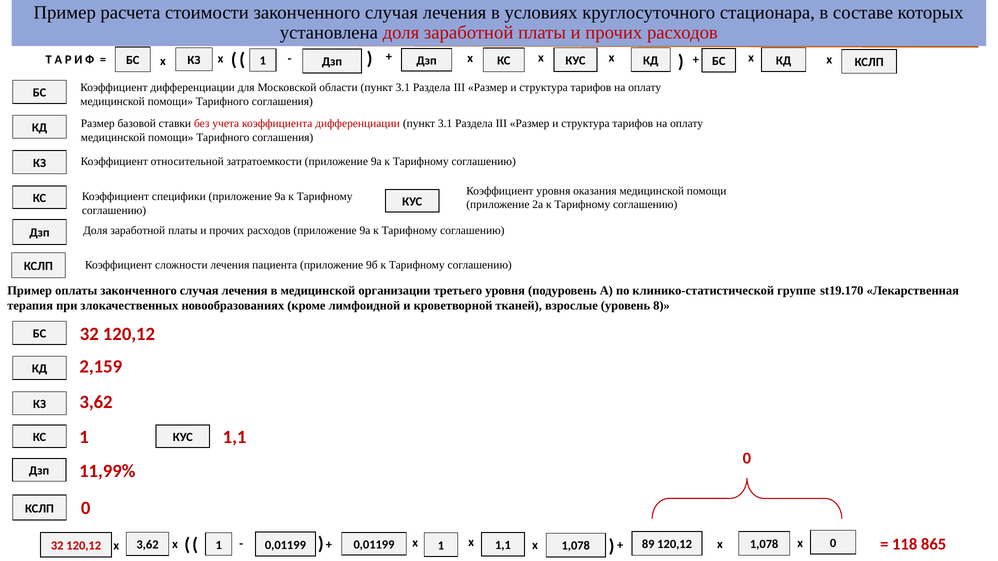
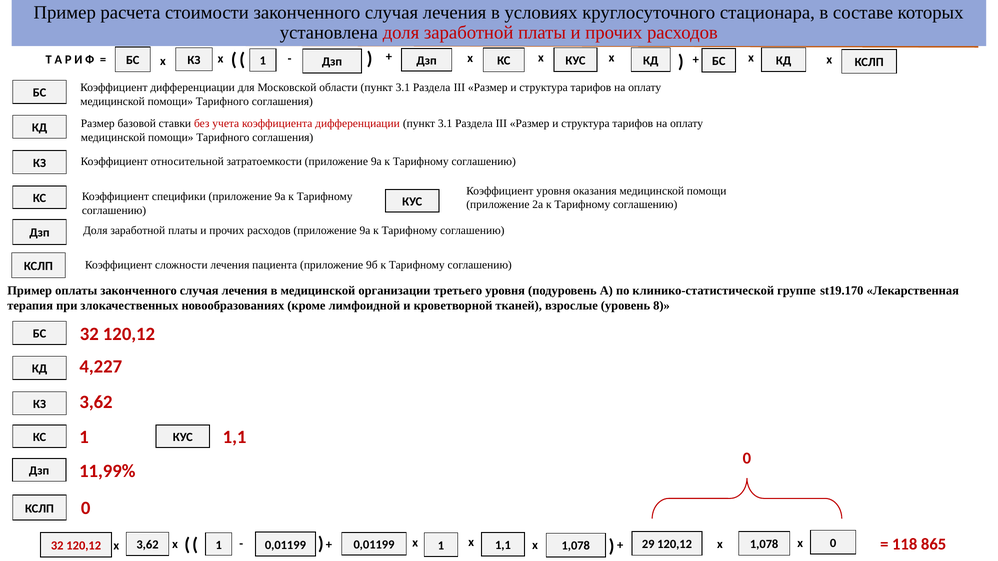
2,159: 2,159 -> 4,227
89: 89 -> 29
